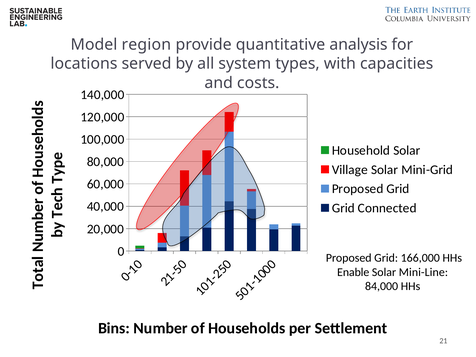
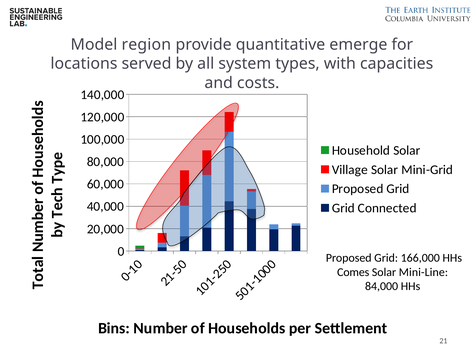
analysis: analysis -> emerge
Enable: Enable -> Comes
